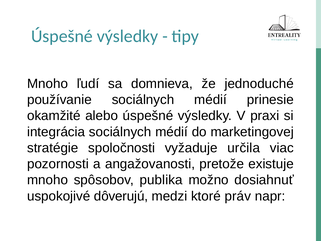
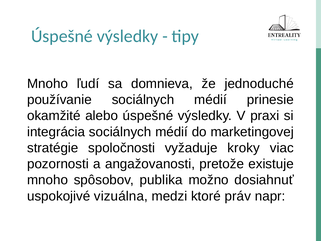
určila: určila -> kroky
dôverujú: dôverujú -> vizuálna
